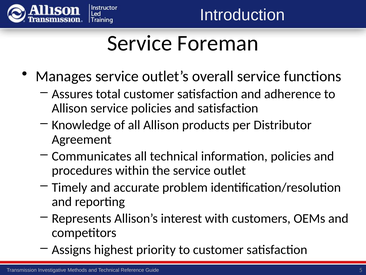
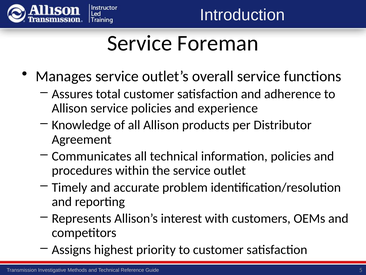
and satisfaction: satisfaction -> experience
